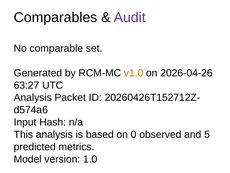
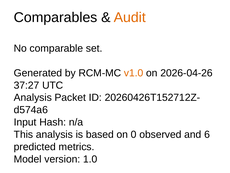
Audit colour: purple -> orange
63:27: 63:27 -> 37:27
5: 5 -> 6
